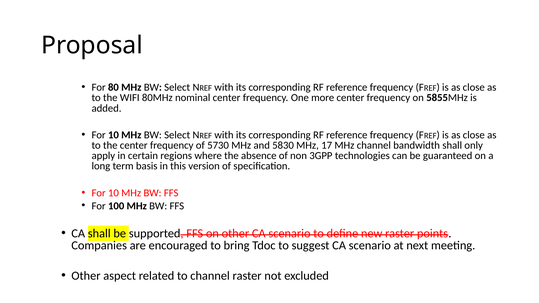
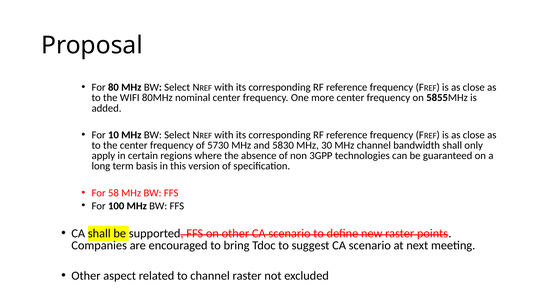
17: 17 -> 30
10 at (113, 193): 10 -> 58
